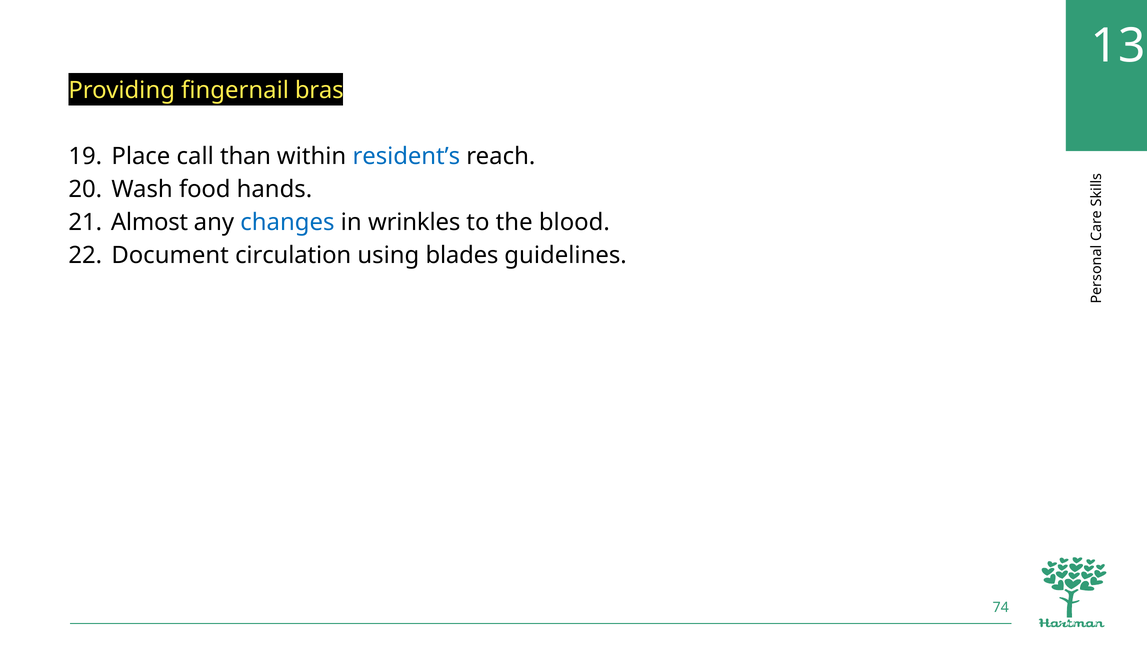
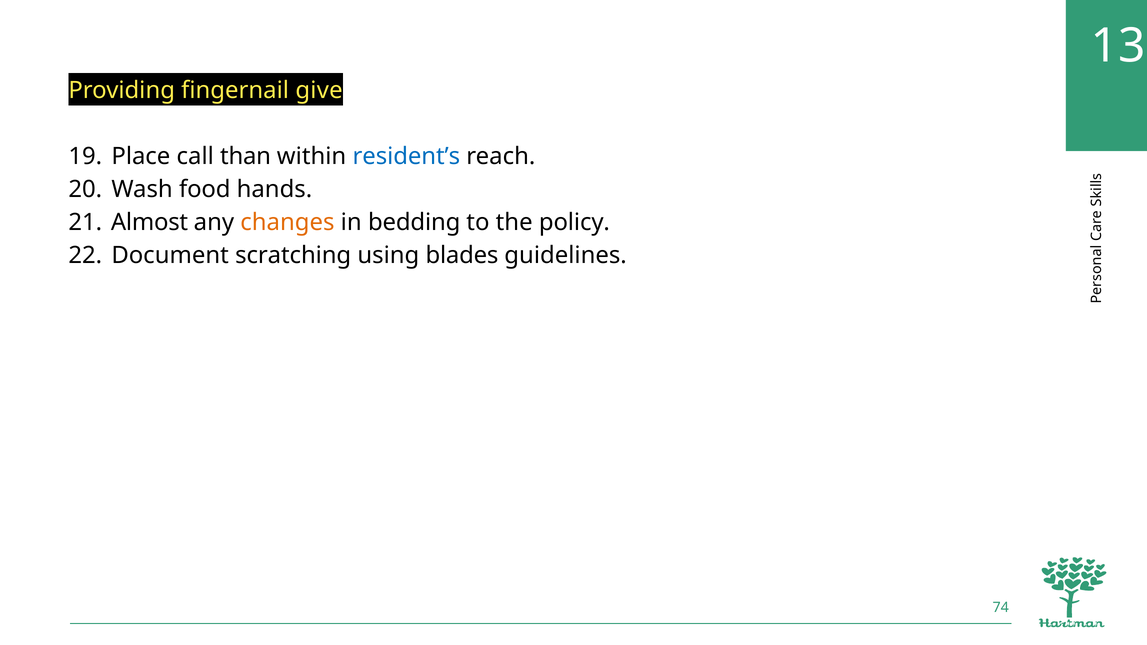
bras: bras -> give
changes colour: blue -> orange
wrinkles: wrinkles -> bedding
blood: blood -> policy
circulation: circulation -> scratching
